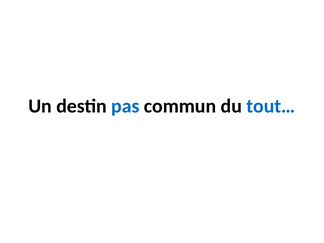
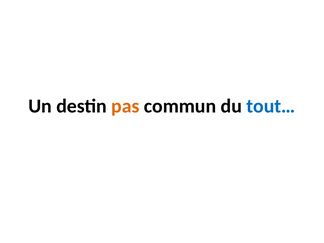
pas colour: blue -> orange
